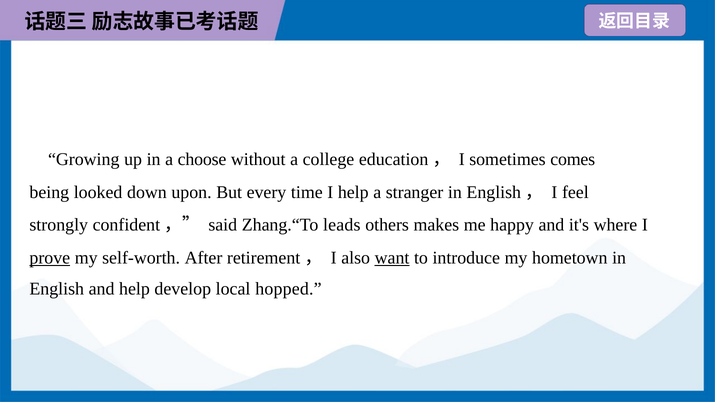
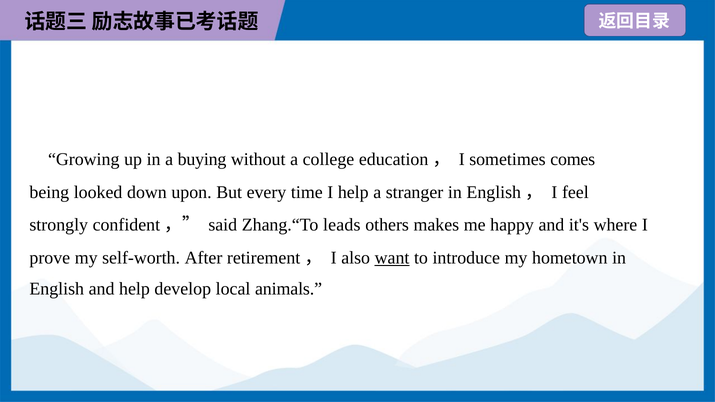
choose: choose -> buying
prove underline: present -> none
hopped: hopped -> animals
